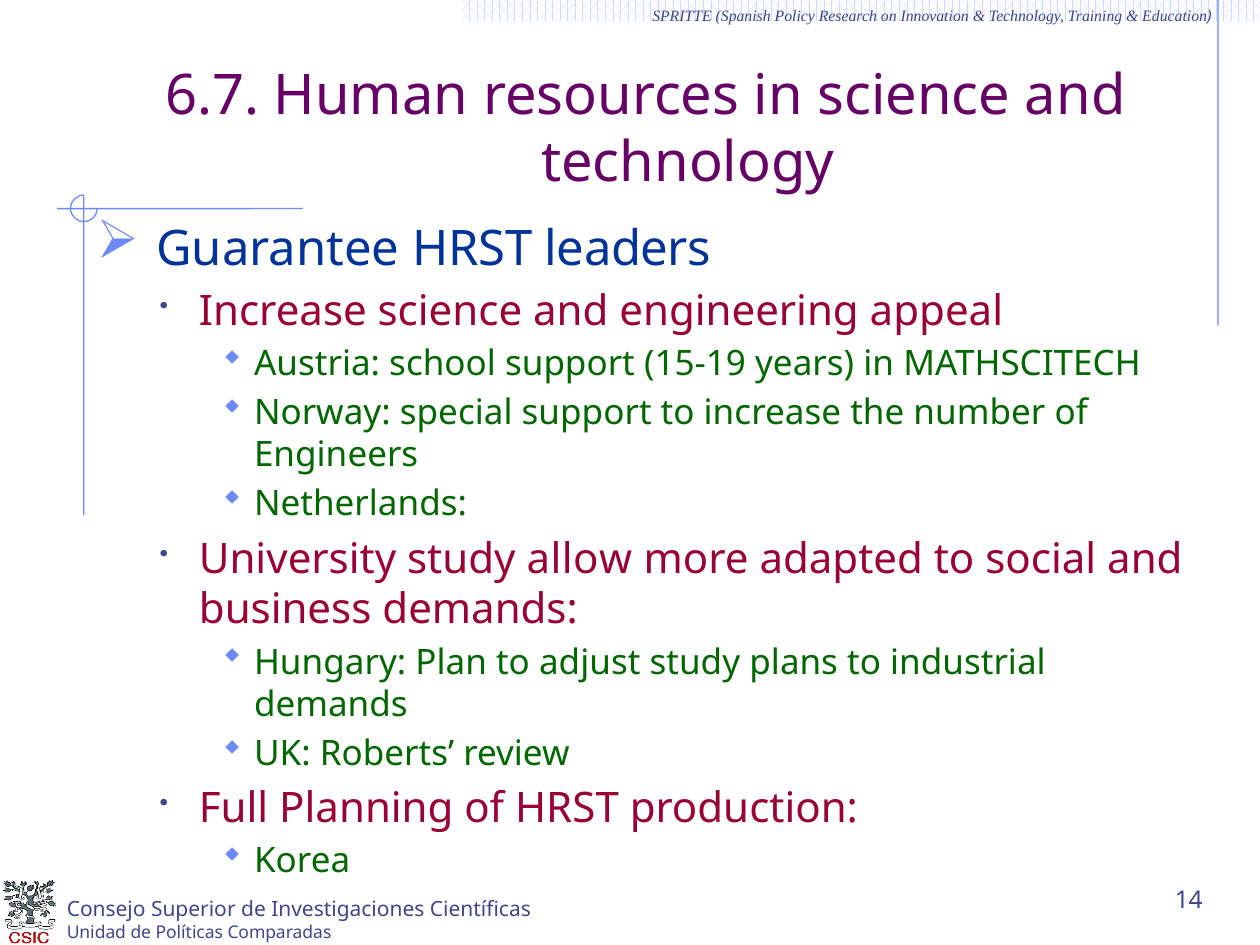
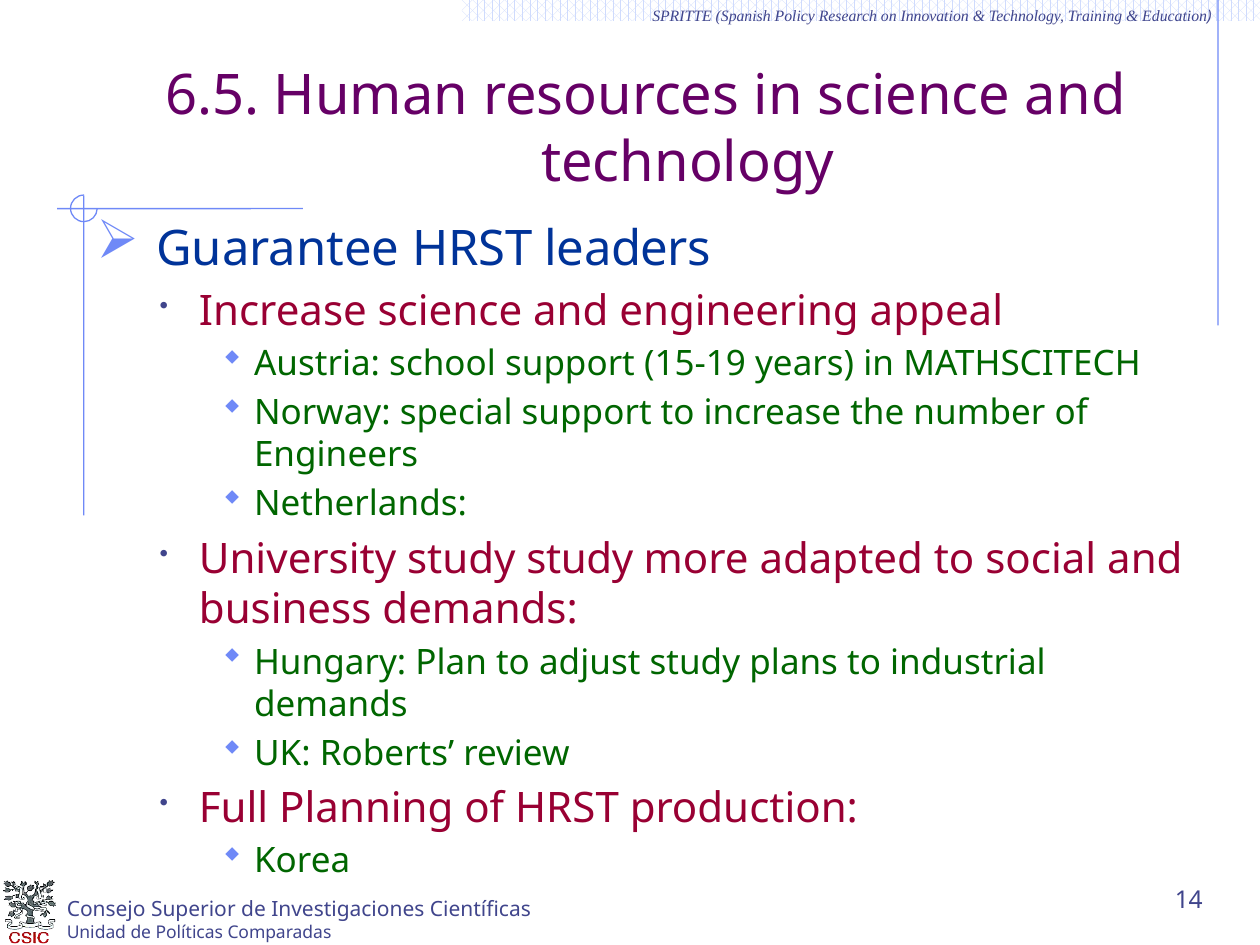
6.7: 6.7 -> 6.5
study allow: allow -> study
